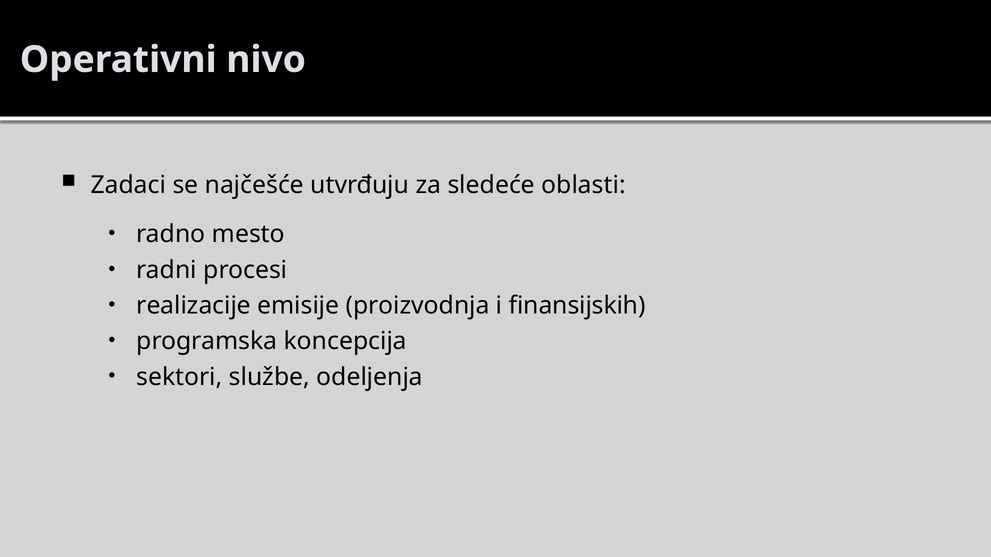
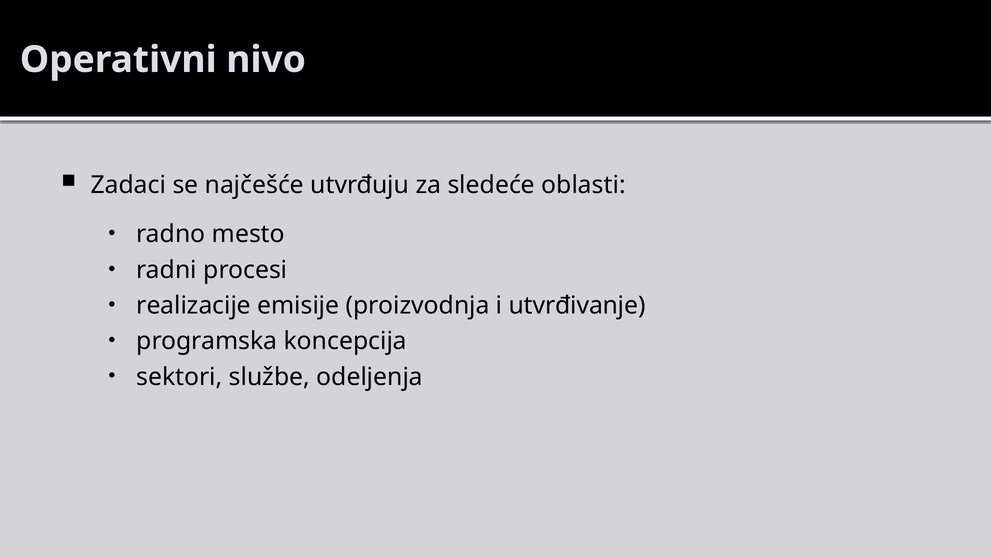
finansijskih: finansijskih -> utvrđivanje
